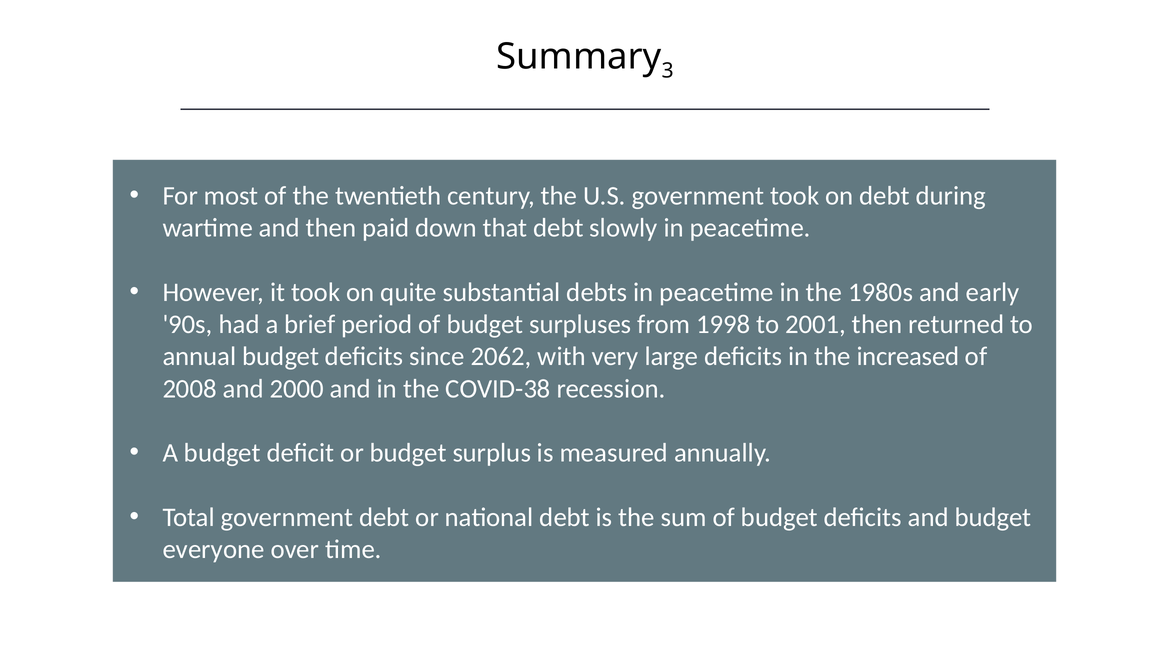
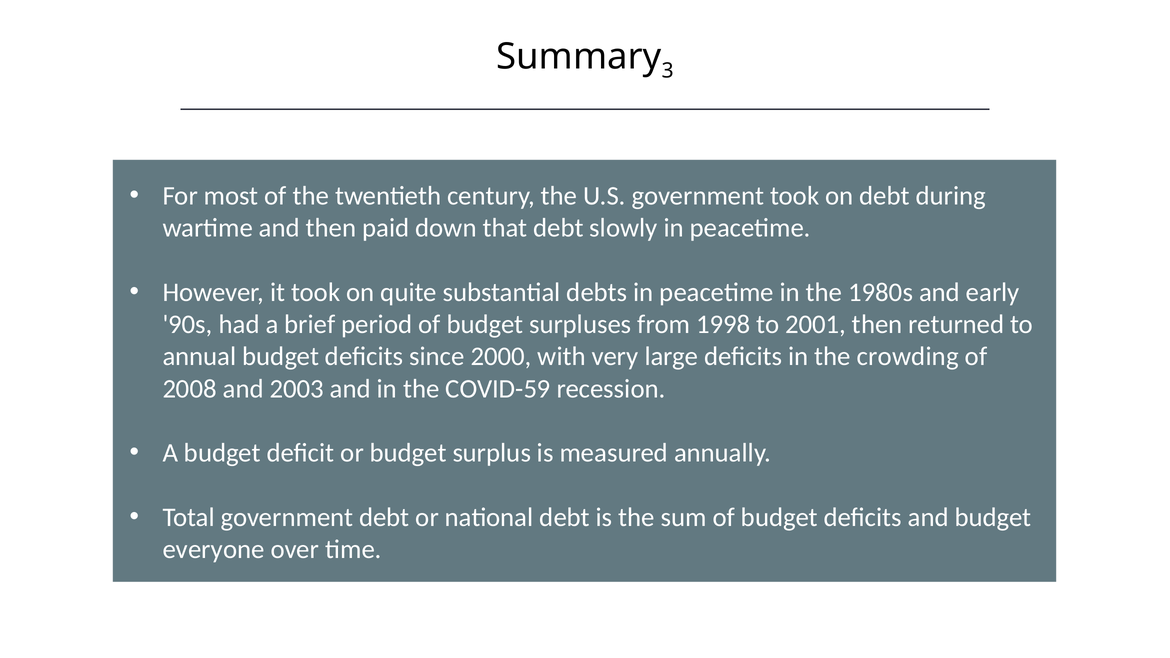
2062: 2062 -> 2000
increased: increased -> crowding
2000: 2000 -> 2003
COVID-38: COVID-38 -> COVID-59
